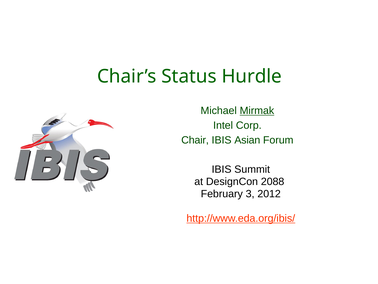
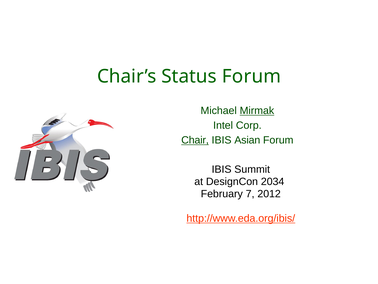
Status Hurdle: Hurdle -> Forum
Chair underline: none -> present
2088: 2088 -> 2034
3: 3 -> 7
